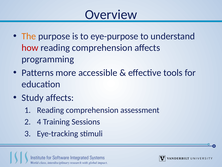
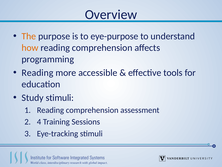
how colour: red -> orange
Patterns at (38, 72): Patterns -> Reading
Study affects: affects -> stimuli
